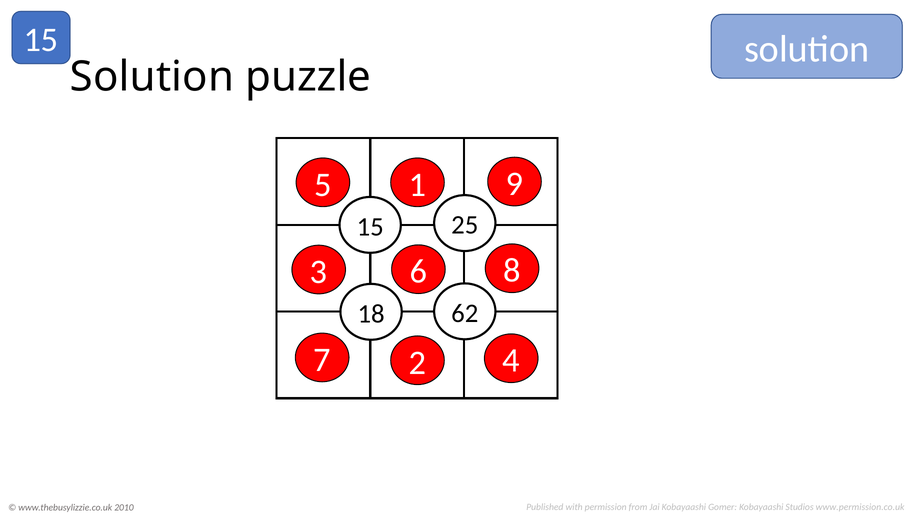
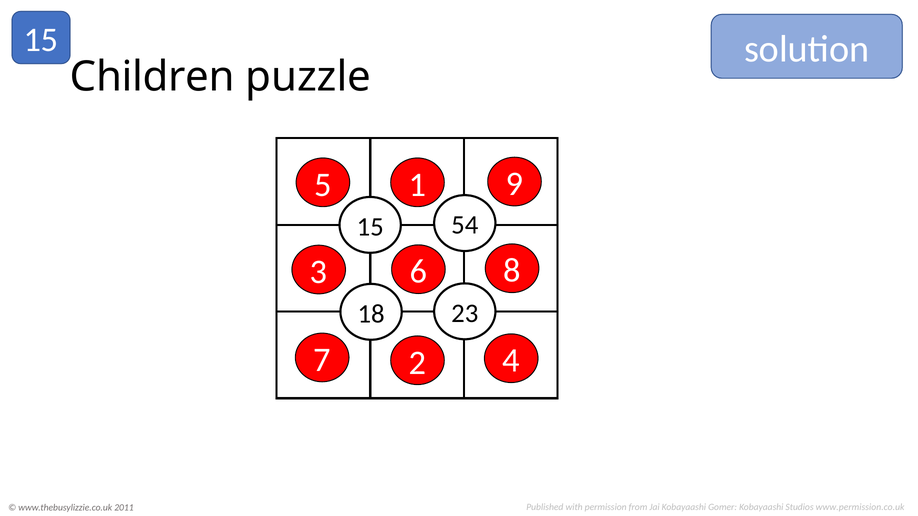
Solution at (152, 77): Solution -> Children
25: 25 -> 54
62: 62 -> 23
2010: 2010 -> 2011
